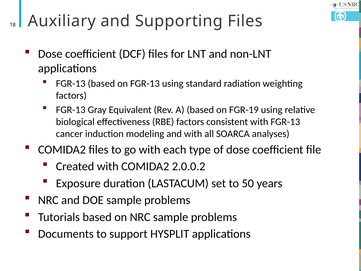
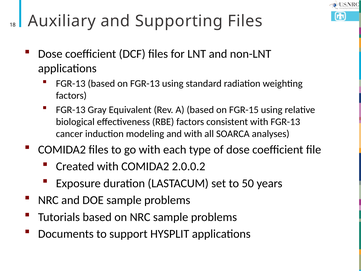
FGR-19: FGR-19 -> FGR-15
